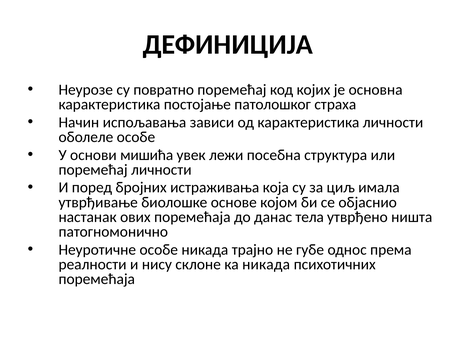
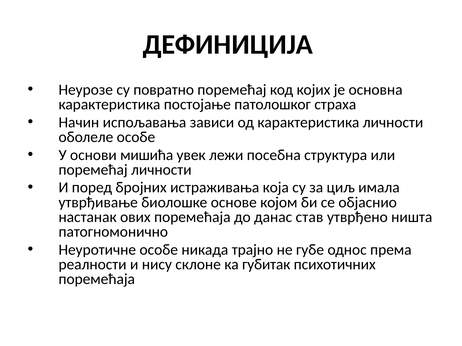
тела: тела -> став
ка никада: никада -> губитак
